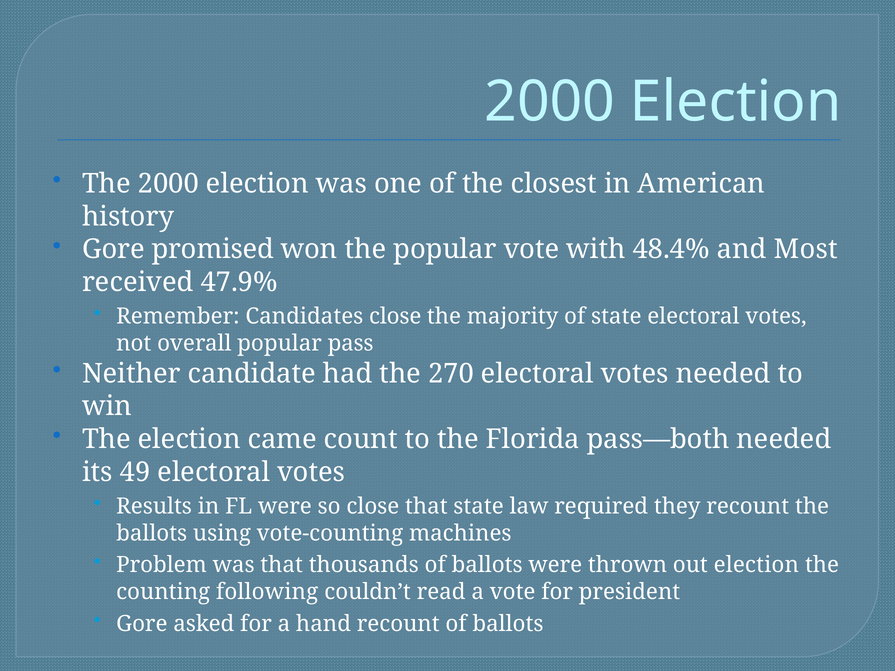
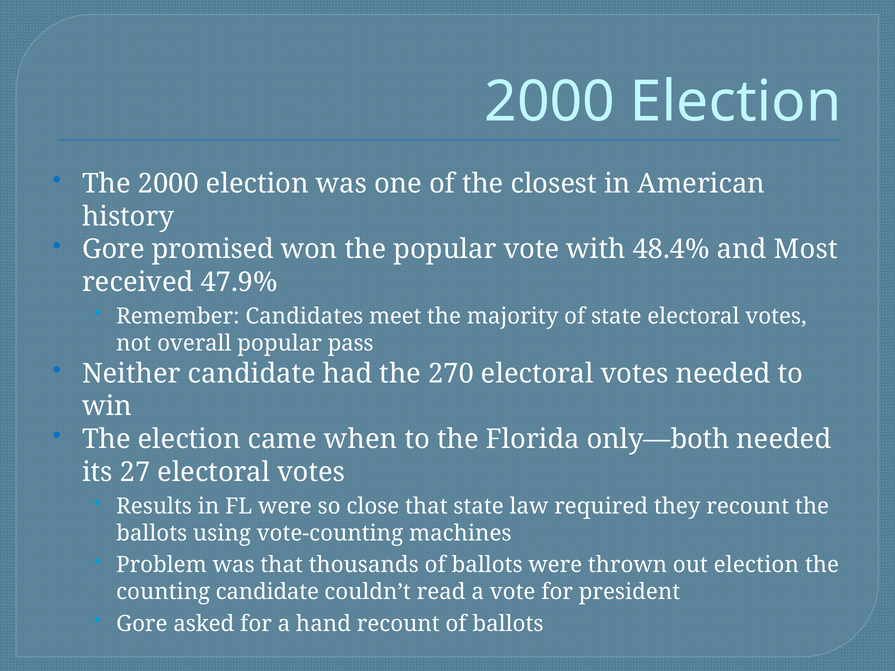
Candidates close: close -> meet
count: count -> when
pass—both: pass—both -> only—both
49: 49 -> 27
counting following: following -> candidate
